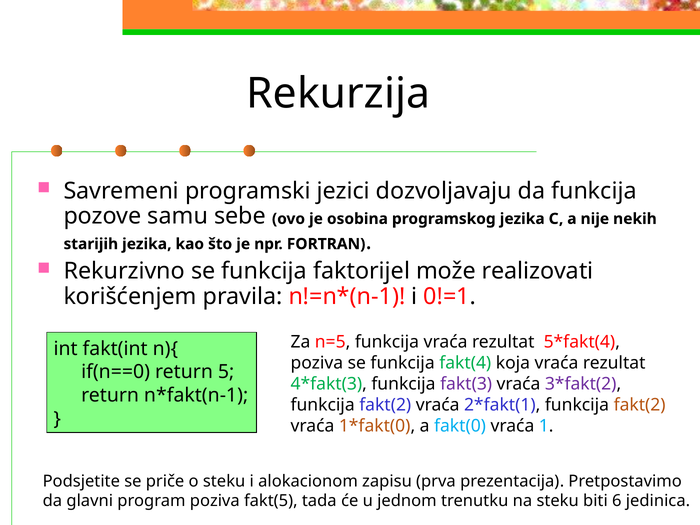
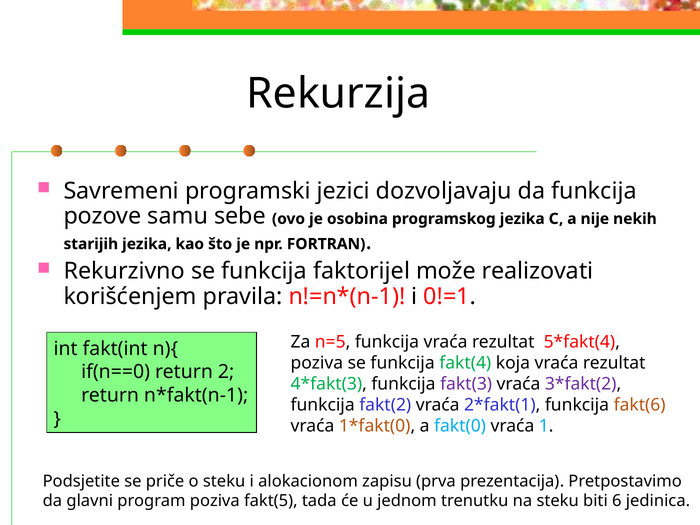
5: 5 -> 2
fakt(2 at (640, 405): fakt(2 -> fakt(6
